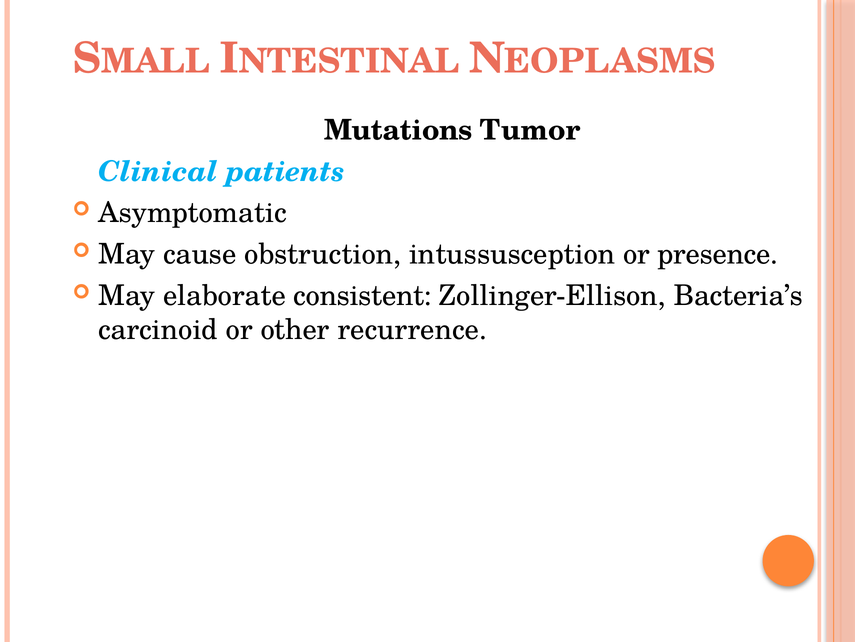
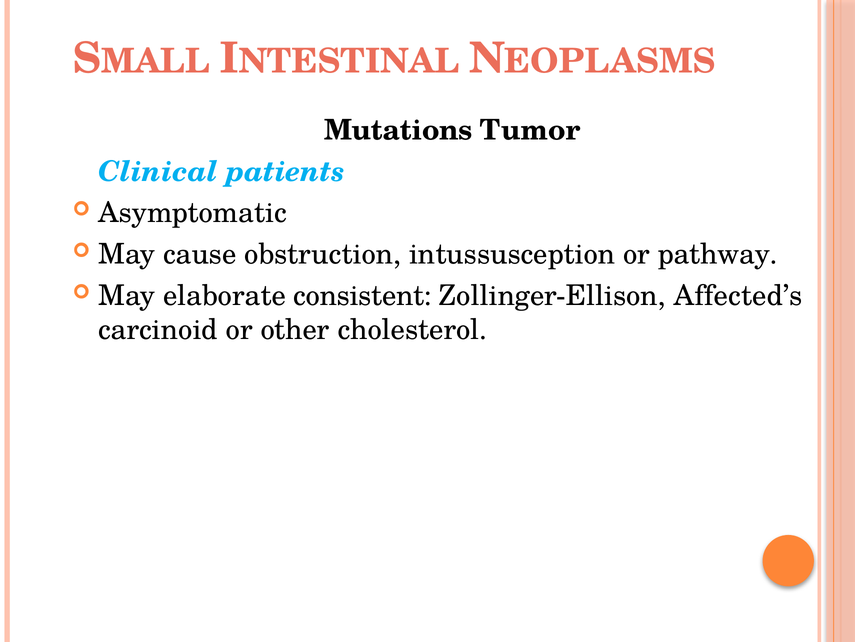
presence: presence -> pathway
Bacteria’s: Bacteria’s -> Affected’s
recurrence: recurrence -> cholesterol
